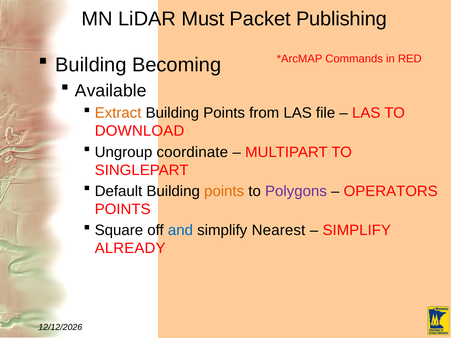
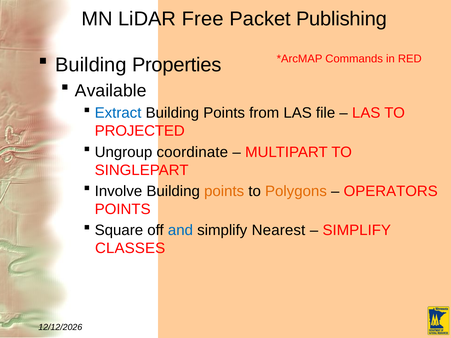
Must: Must -> Free
Becoming: Becoming -> Properties
Extract colour: orange -> blue
DOWNLOAD: DOWNLOAD -> PROJECTED
Default: Default -> Involve
Polygons colour: purple -> orange
ALREADY: ALREADY -> CLASSES
